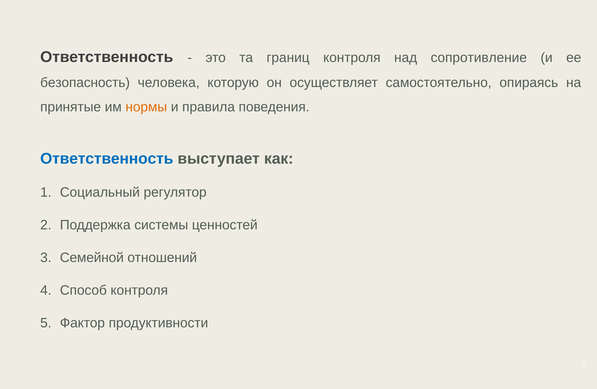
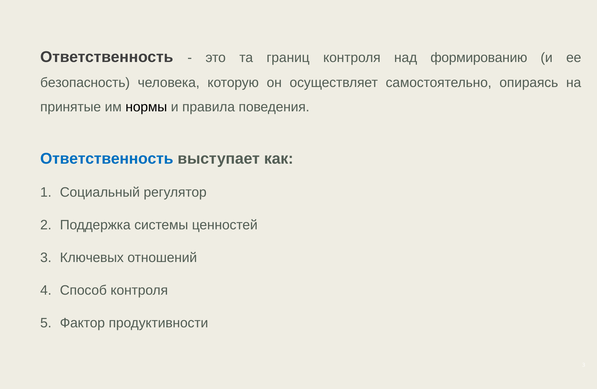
сопротивление: сопротивление -> формированию
нормы colour: orange -> black
Семейной: Семейной -> Ключевых
